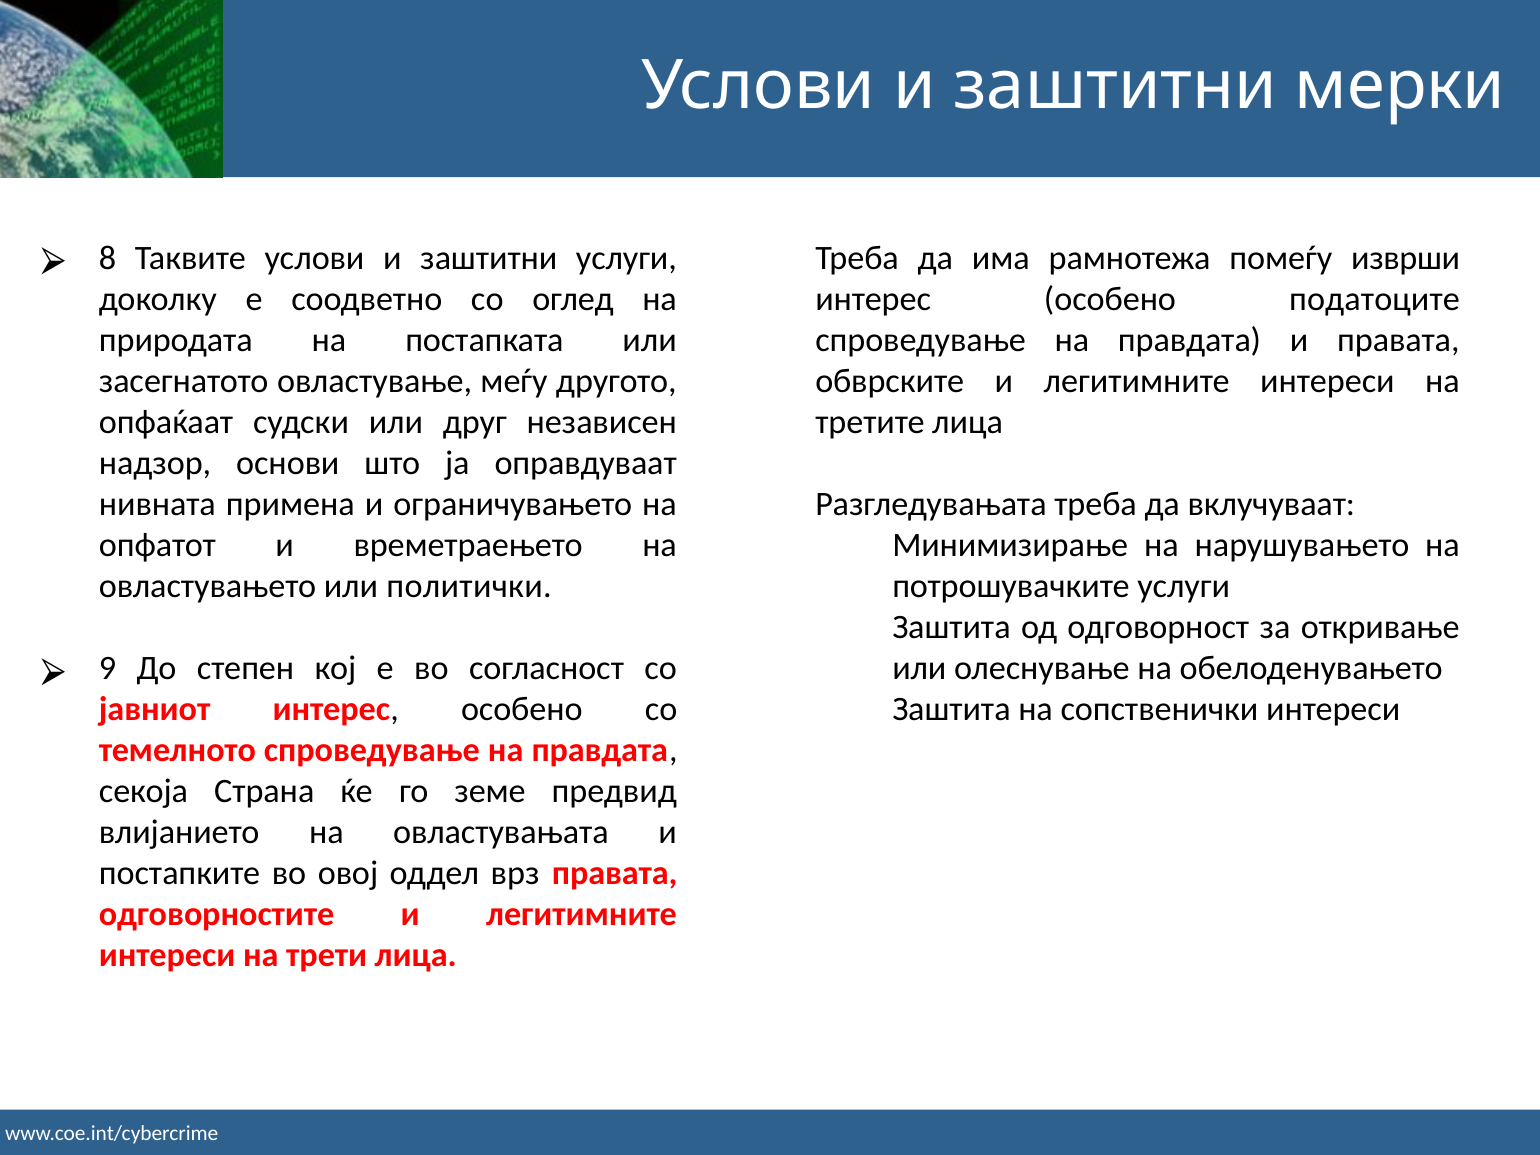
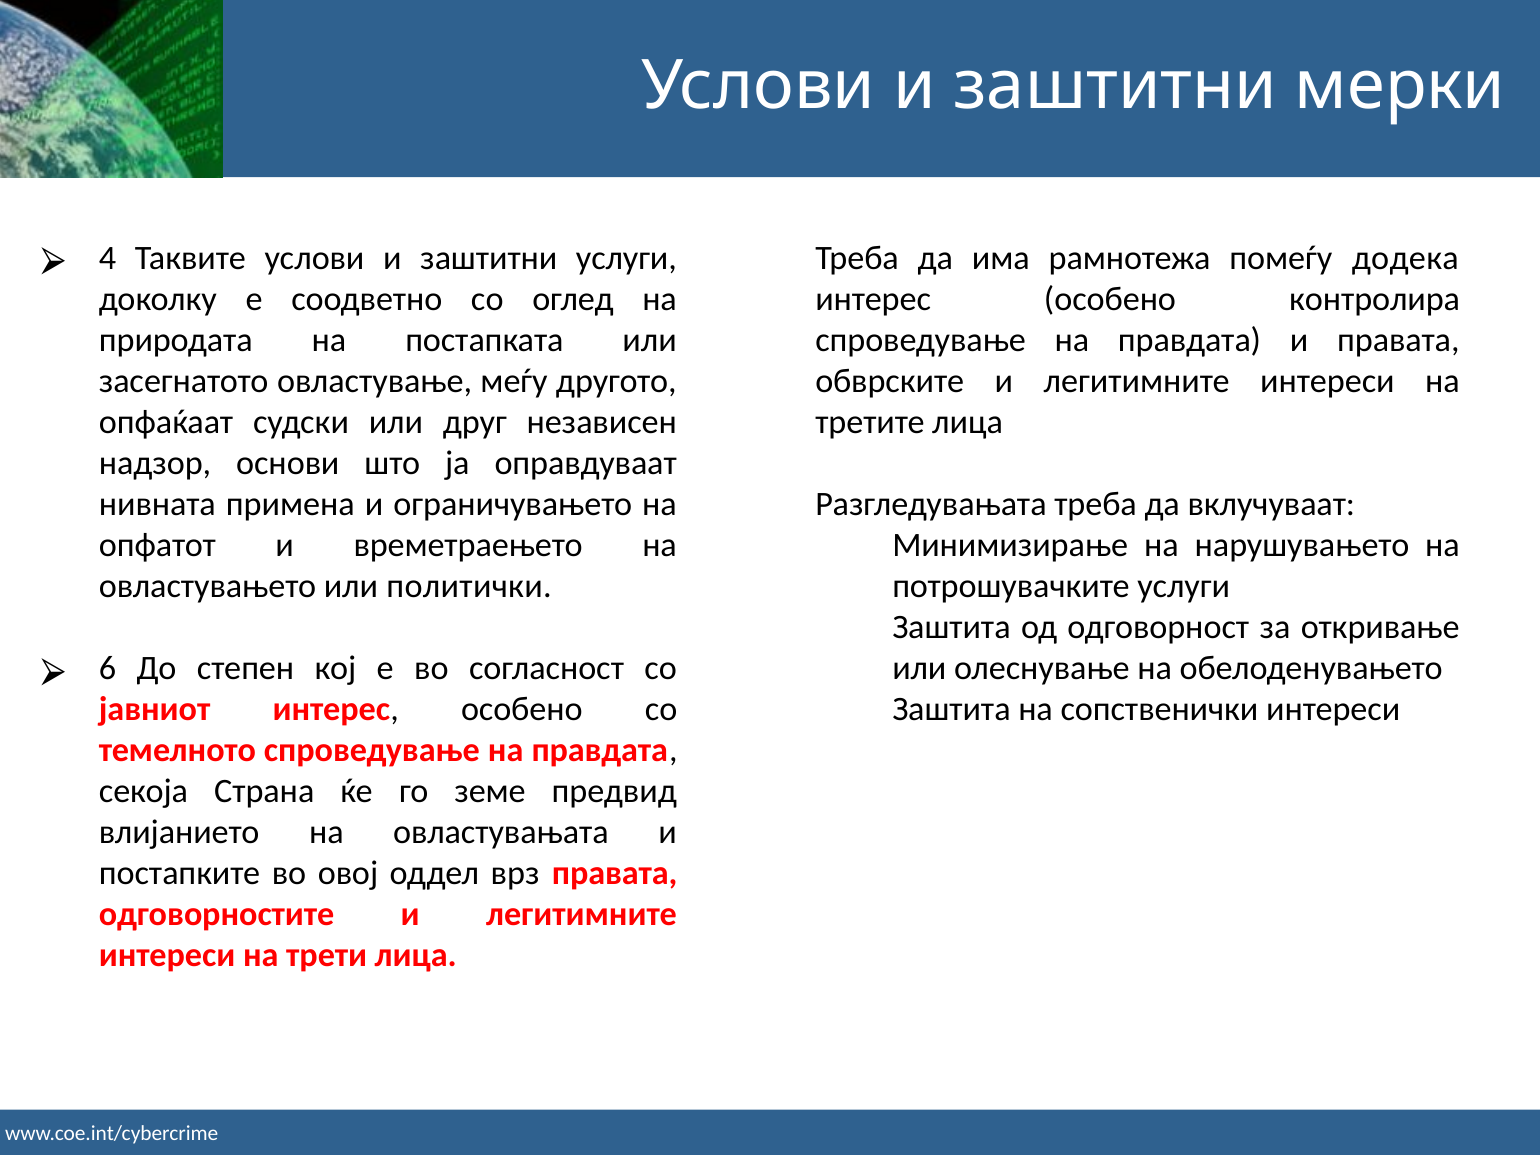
изврши: изврши -> додека
8: 8 -> 4
податоците: податоците -> контролира
9: 9 -> 6
